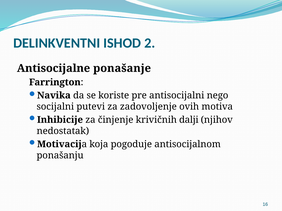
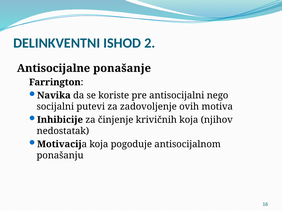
krivičnih dalji: dalji -> koja
